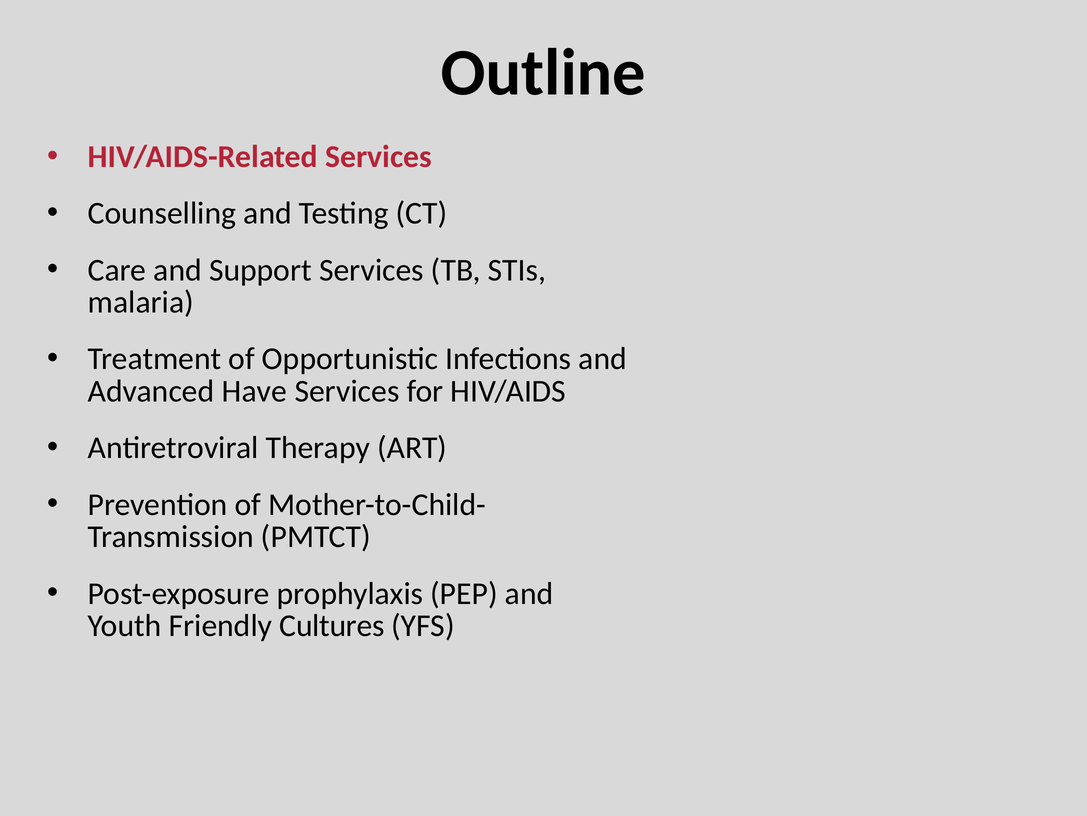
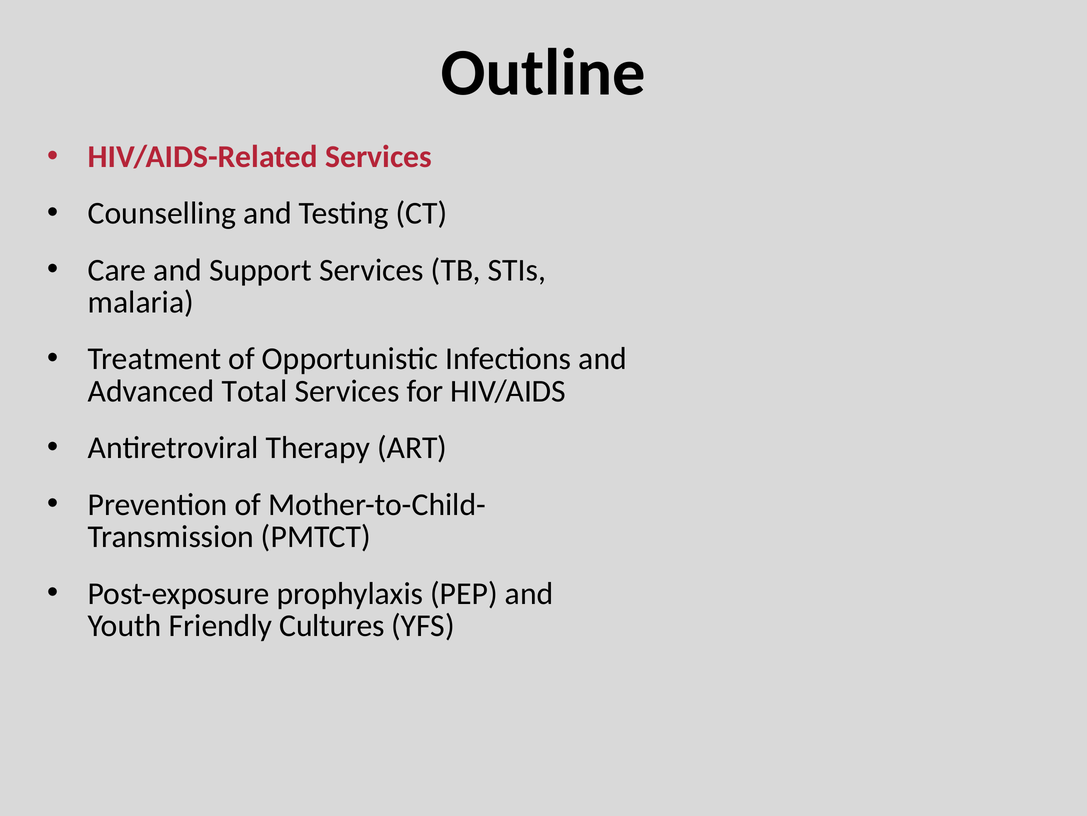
Have: Have -> Total
